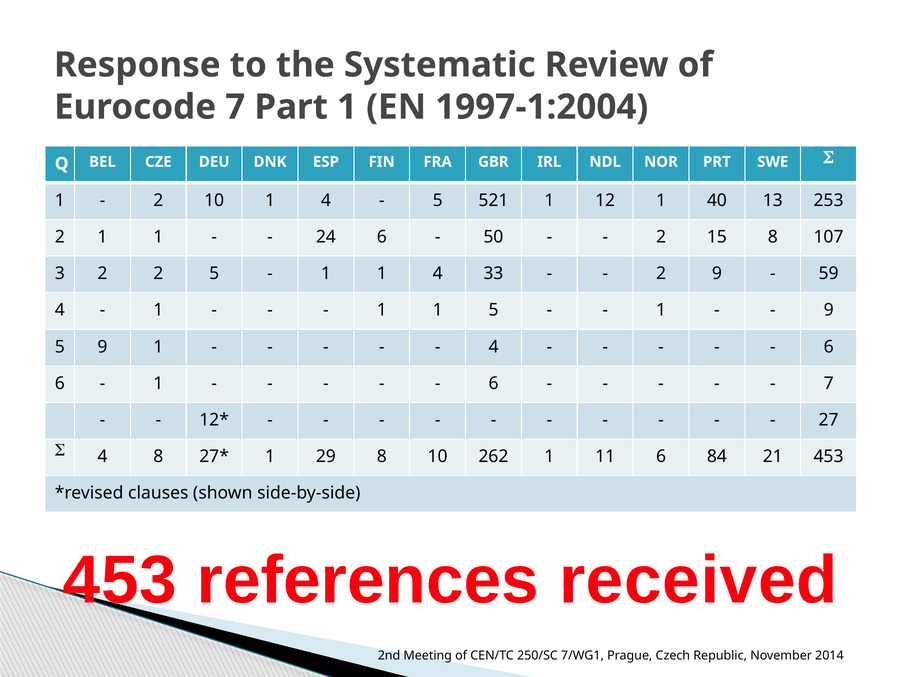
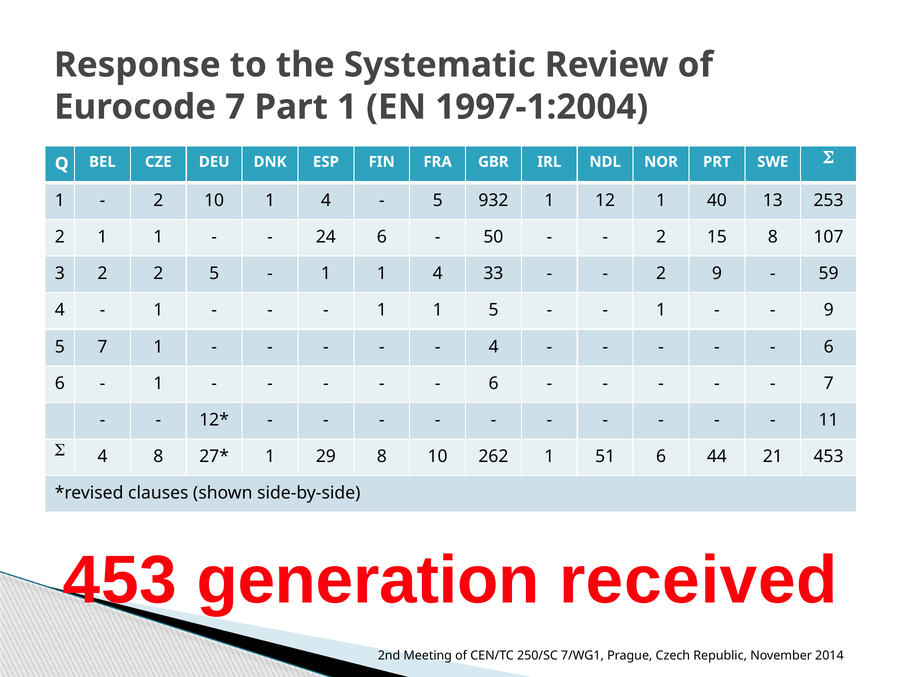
521: 521 -> 932
5 9: 9 -> 7
27: 27 -> 11
11: 11 -> 51
84: 84 -> 44
references: references -> generation
